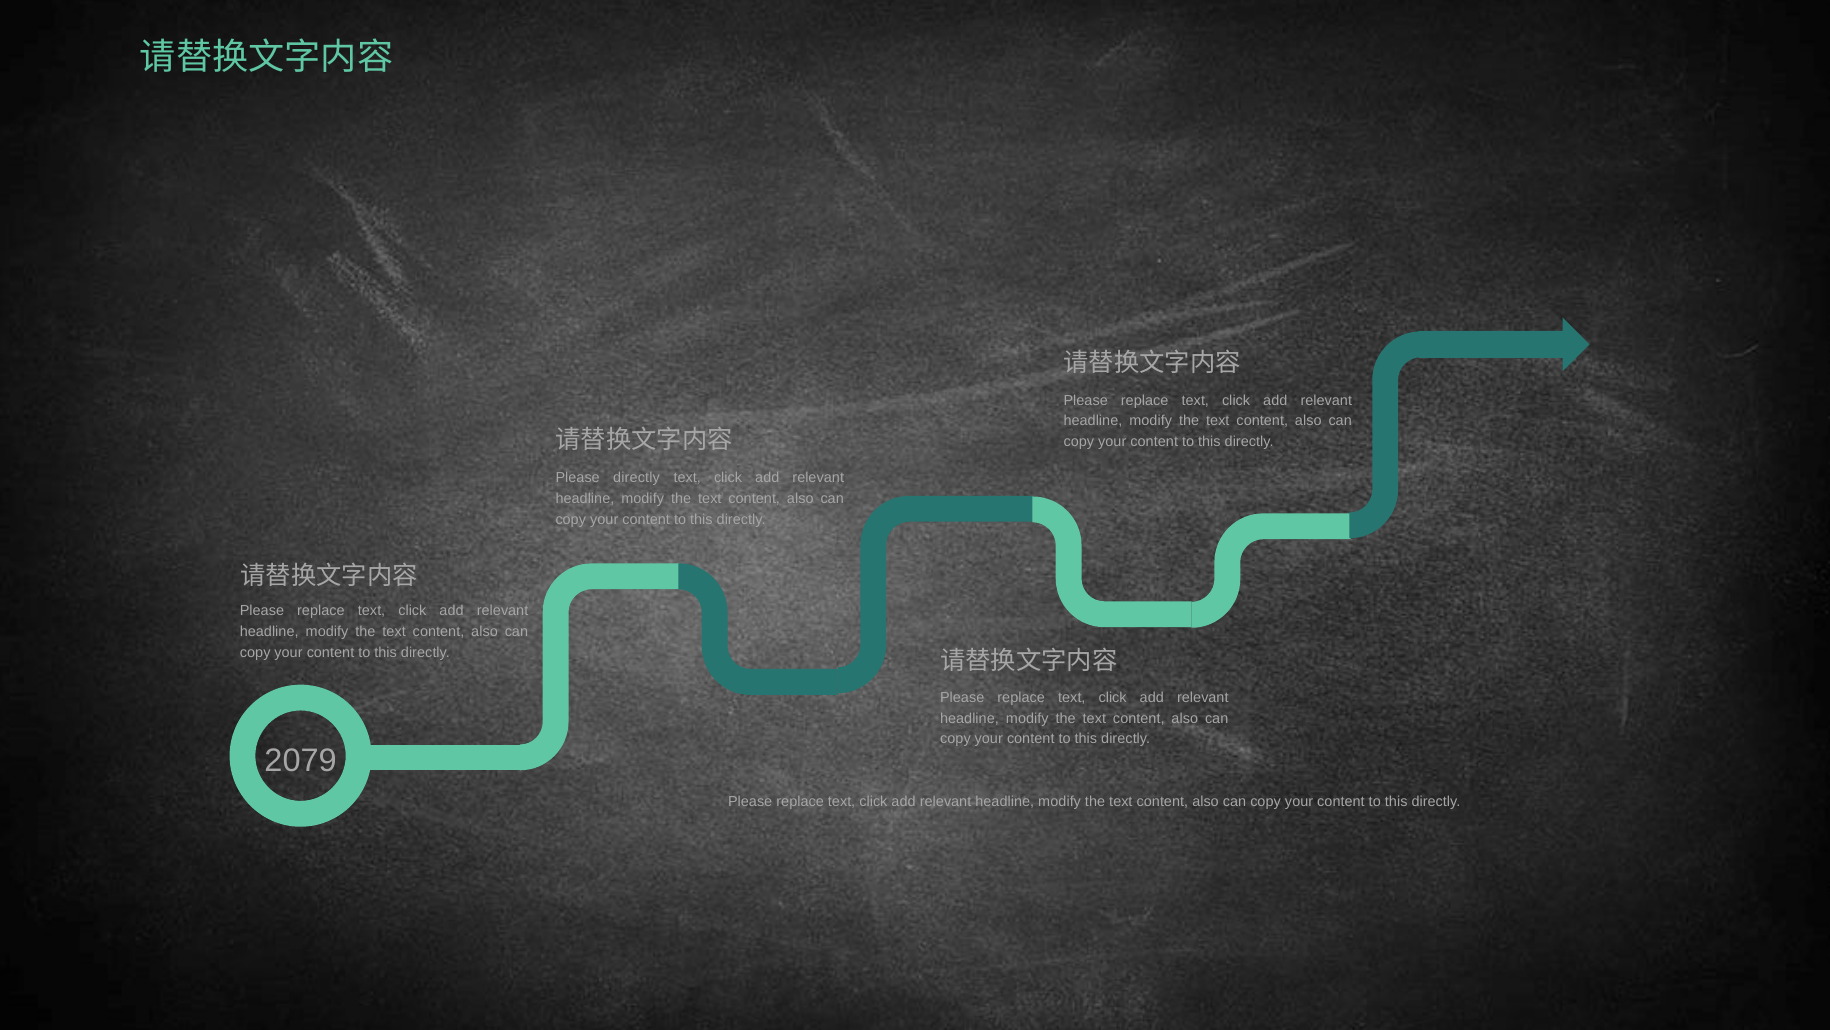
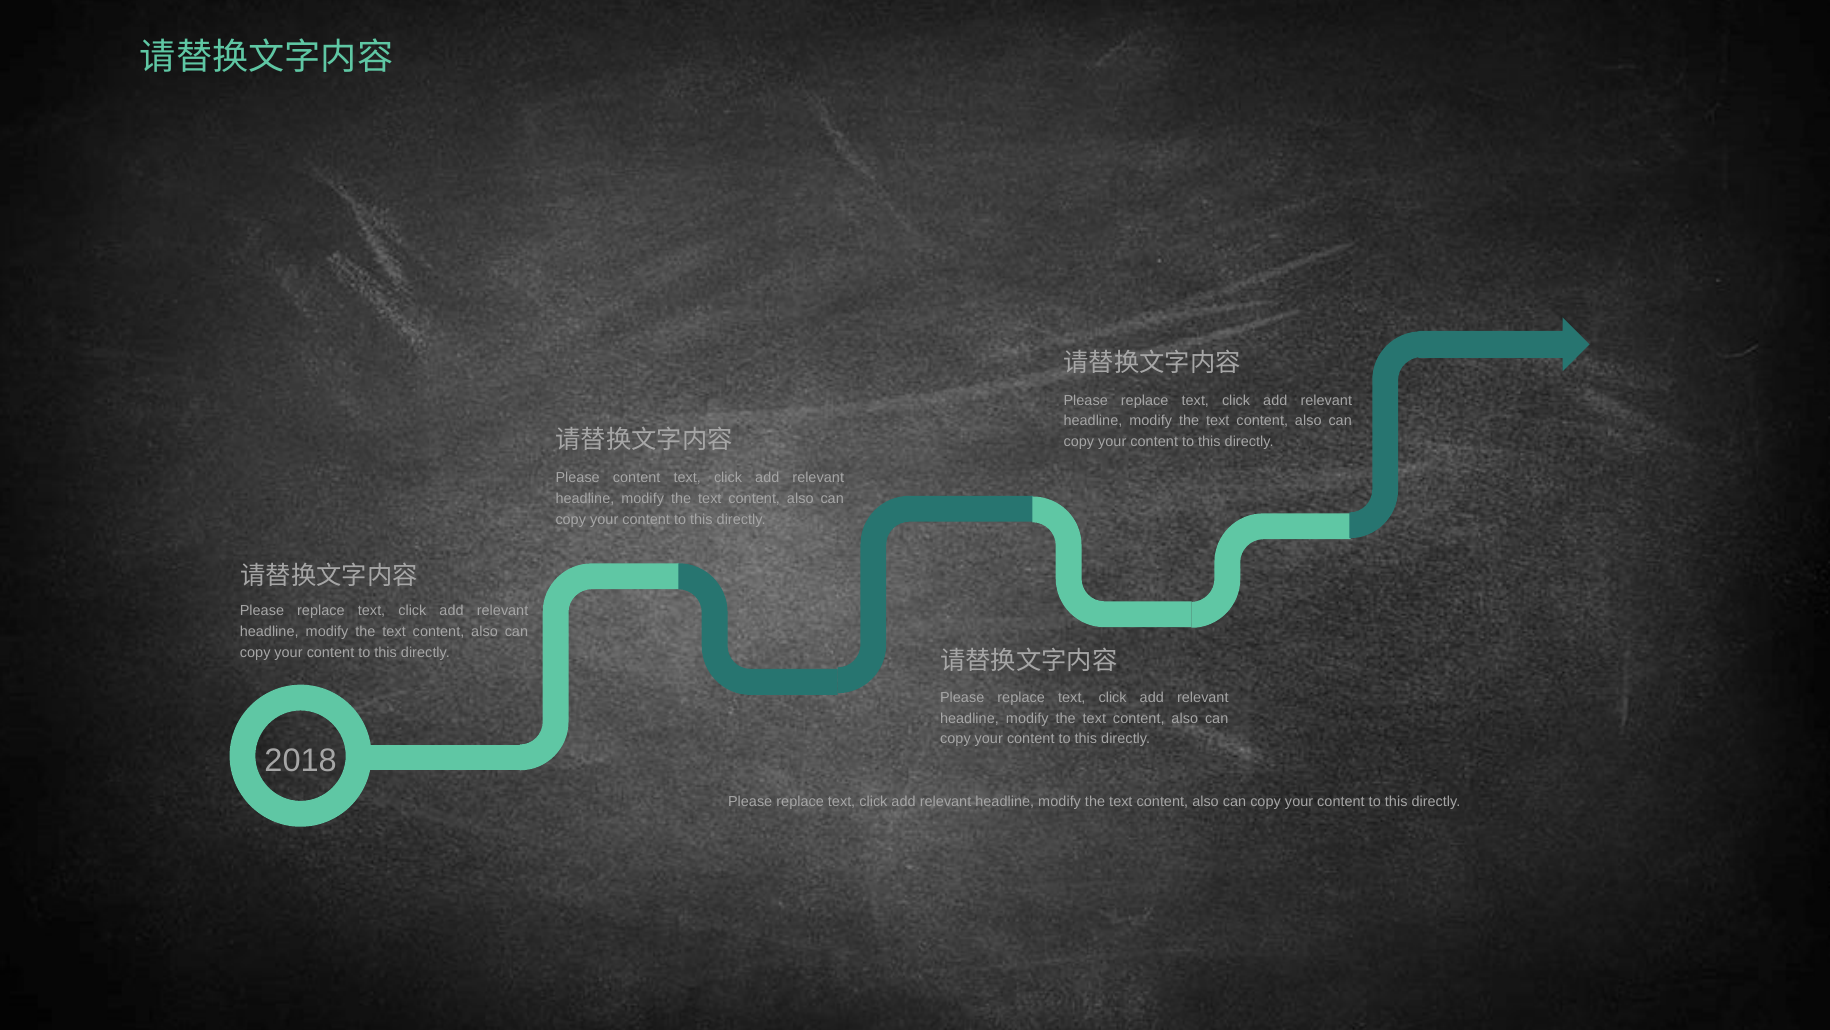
Please directly: directly -> content
2079: 2079 -> 2018
